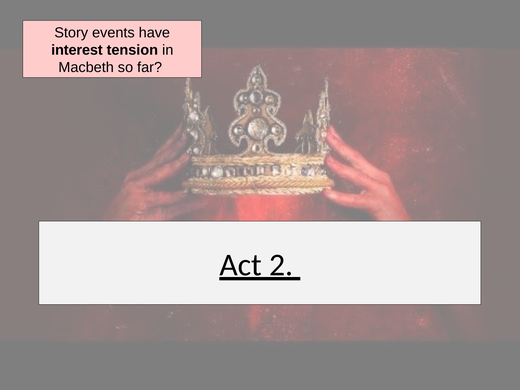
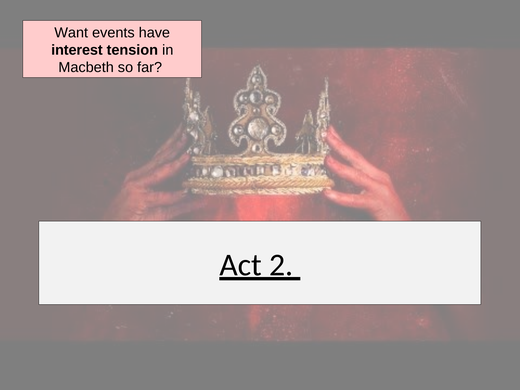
Story: Story -> Want
